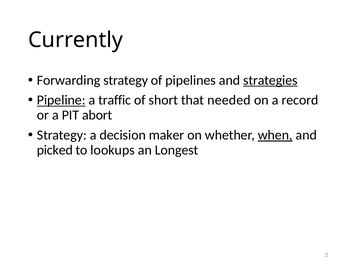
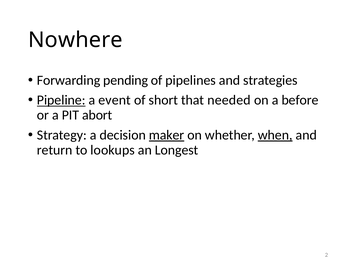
Currently: Currently -> Nowhere
Forwarding strategy: strategy -> pending
strategies underline: present -> none
traffic: traffic -> event
record: record -> before
maker underline: none -> present
picked: picked -> return
